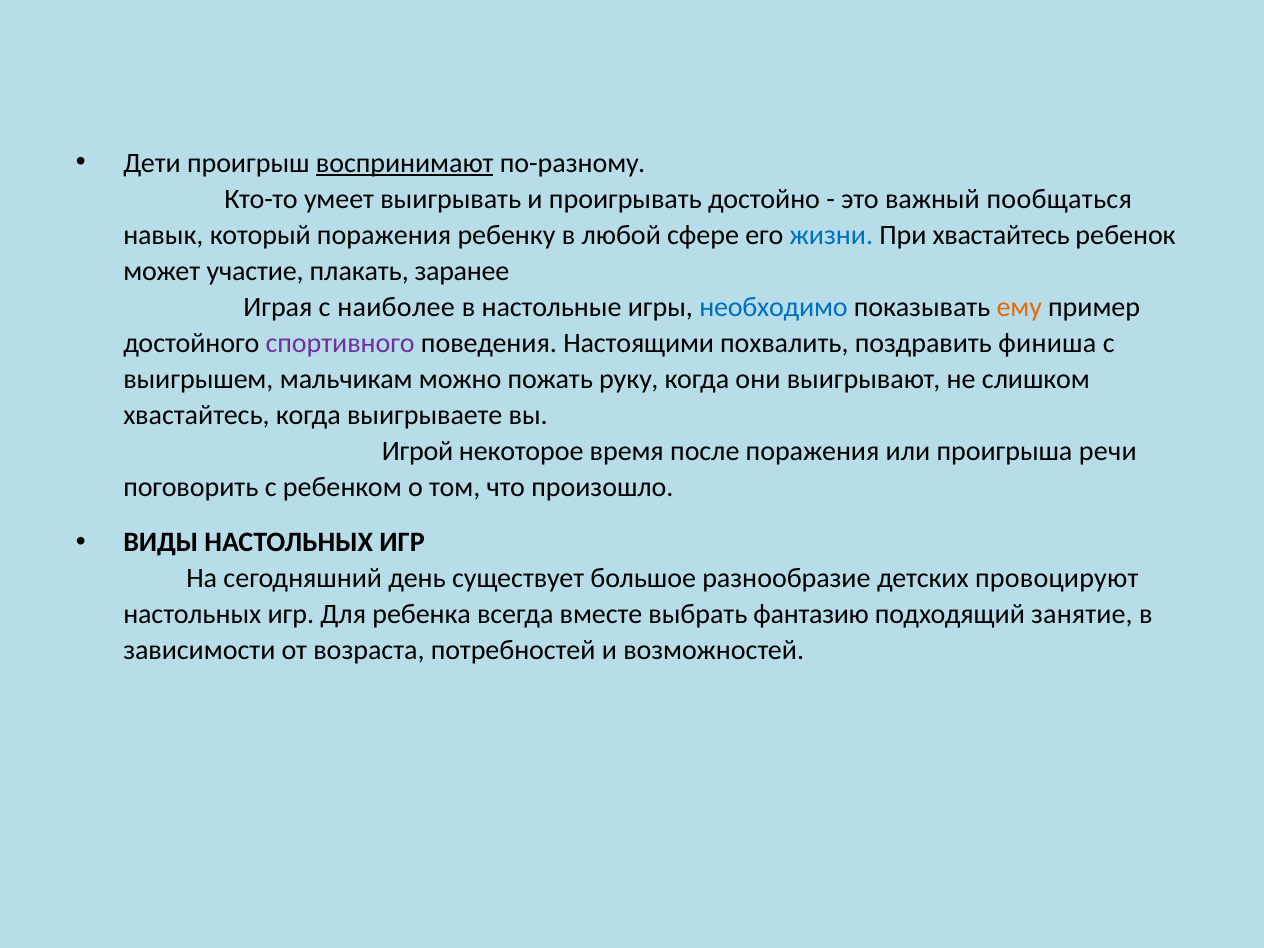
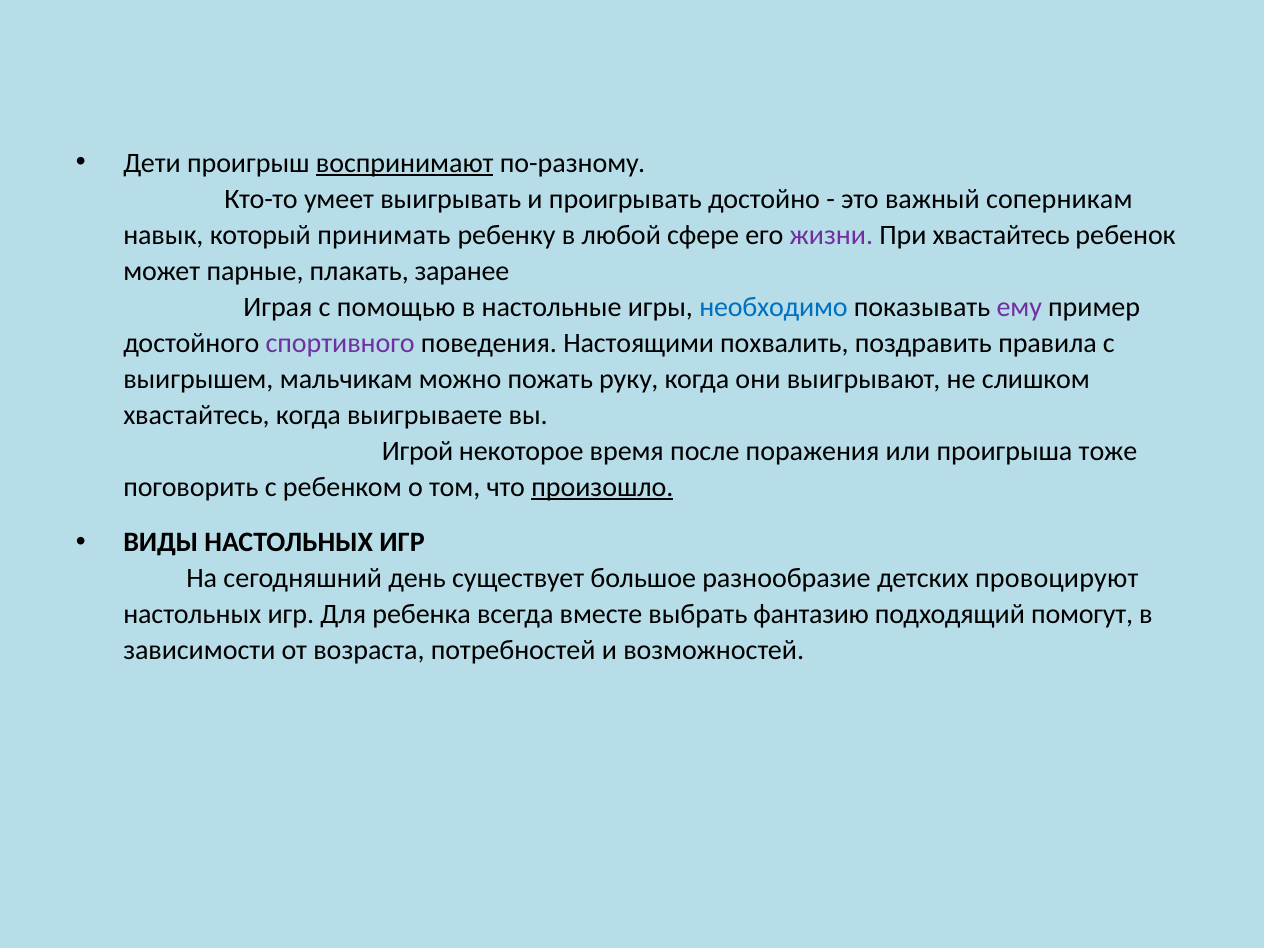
пообщаться: пообщаться -> соперникам
который поражения: поражения -> принимать
жизни colour: blue -> purple
участие: участие -> парные
наиболее: наиболее -> помощью
ему colour: orange -> purple
финиша: финиша -> правила
речи: речи -> тоже
произошло underline: none -> present
занятие: занятие -> помогут
